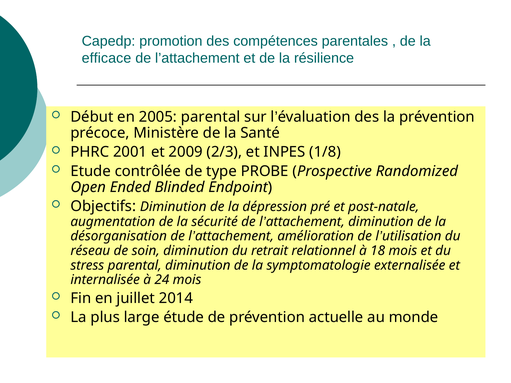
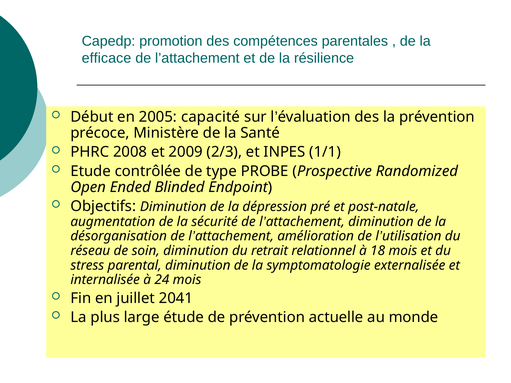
2005 parental: parental -> capacité
2001: 2001 -> 2008
1/8: 1/8 -> 1/1
2014: 2014 -> 2041
